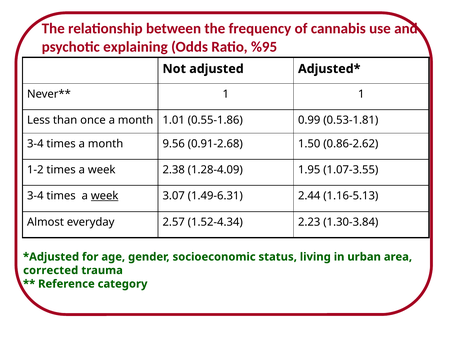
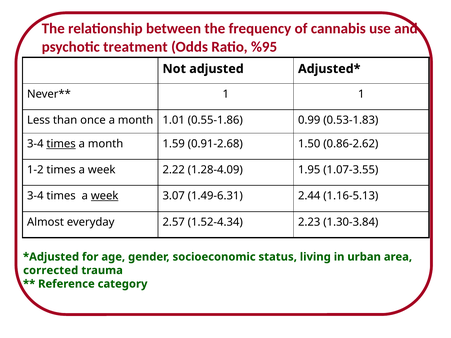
explaining: explaining -> treatment
0.53-1.81: 0.53-1.81 -> 0.53-1.83
times at (61, 144) underline: none -> present
9.56: 9.56 -> 1.59
2.38: 2.38 -> 2.22
